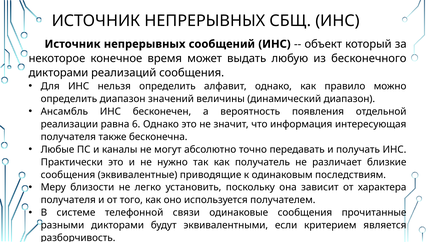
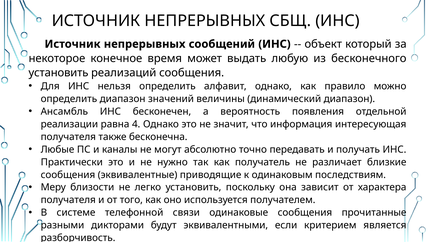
дикторами at (58, 73): дикторами -> установить
6: 6 -> 4
